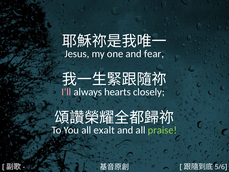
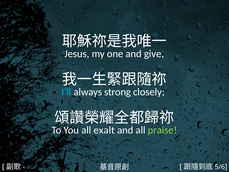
fear: fear -> give
I'll colour: pink -> light blue
hearts: hearts -> strong
